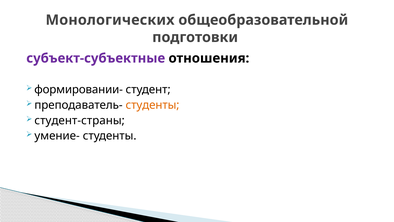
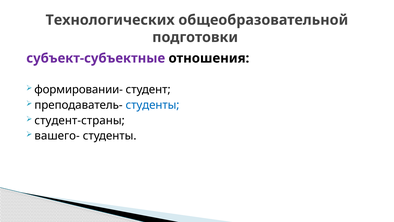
Монологических: Монологических -> Технологических
студенты at (152, 105) colour: orange -> blue
умение-: умение- -> вашего-
